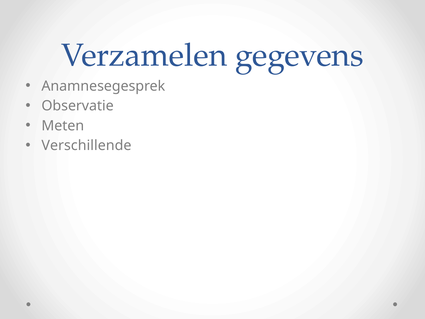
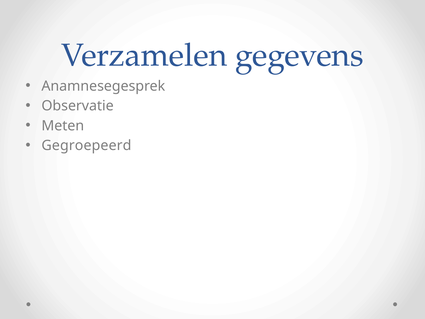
Verschillende: Verschillende -> Gegroepeerd
